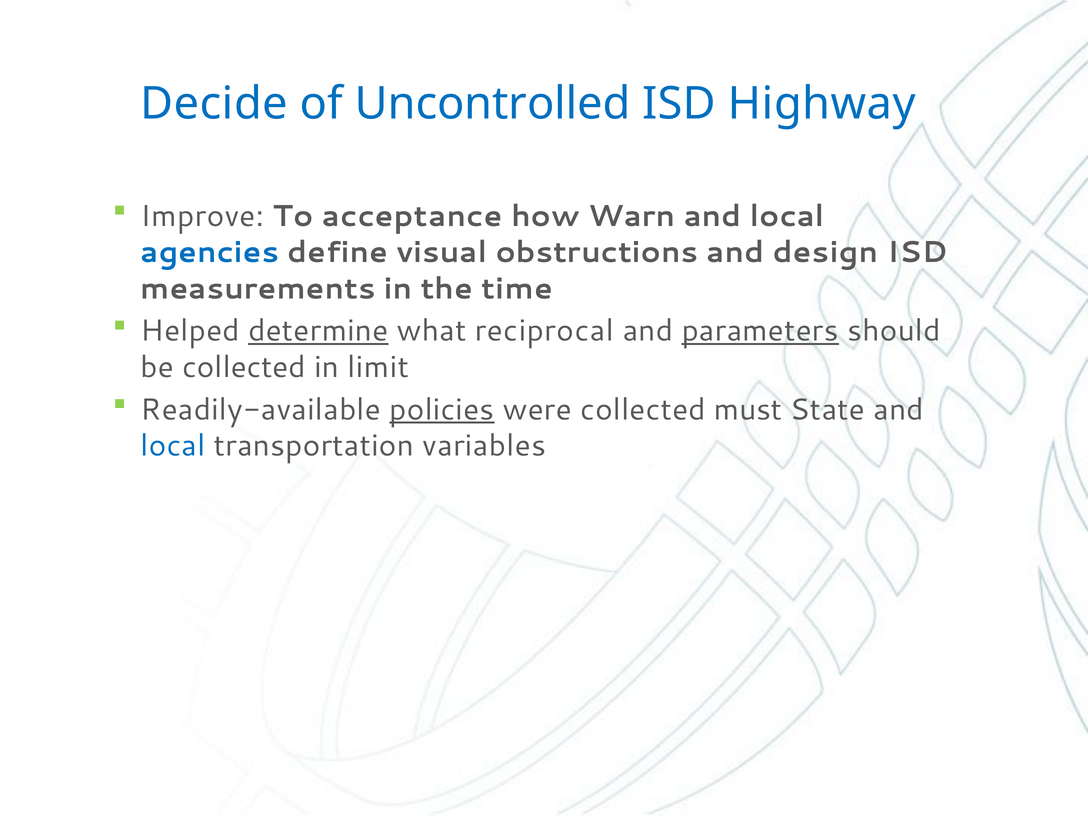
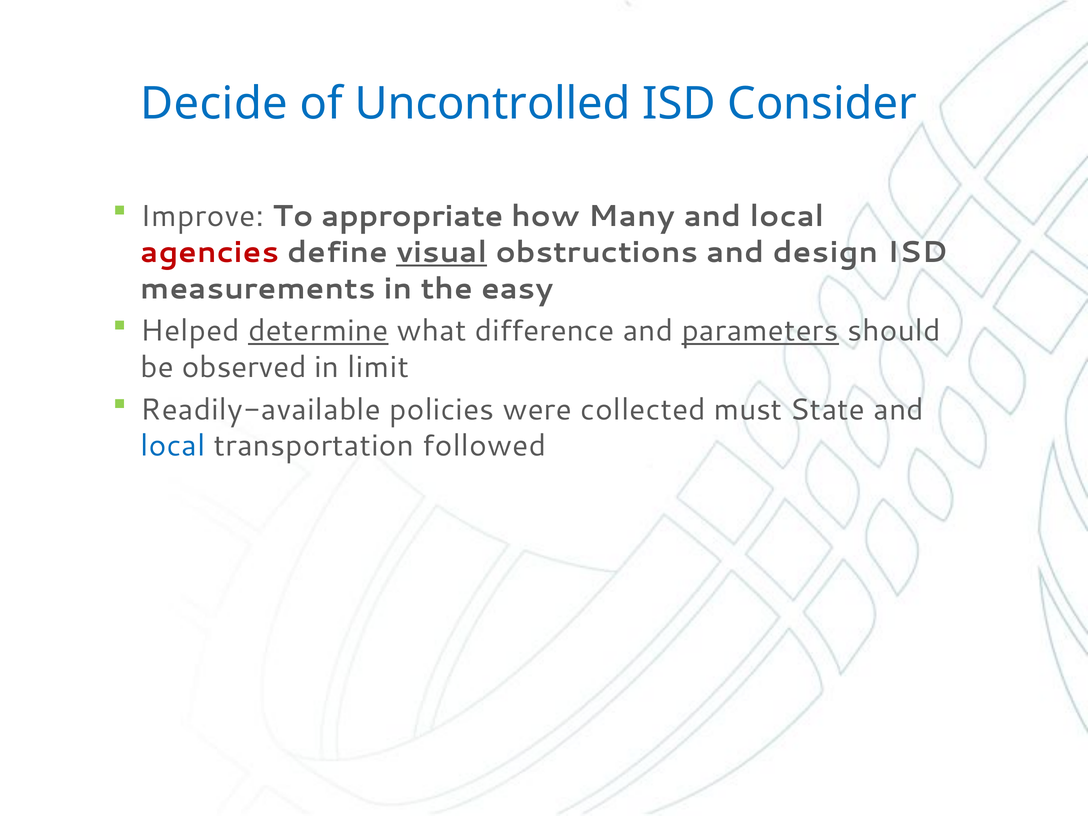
Highway: Highway -> Consider
acceptance: acceptance -> appropriate
Warn: Warn -> Many
agencies colour: blue -> red
visual underline: none -> present
time: time -> easy
reciprocal: reciprocal -> difference
be collected: collected -> observed
policies underline: present -> none
variables: variables -> followed
